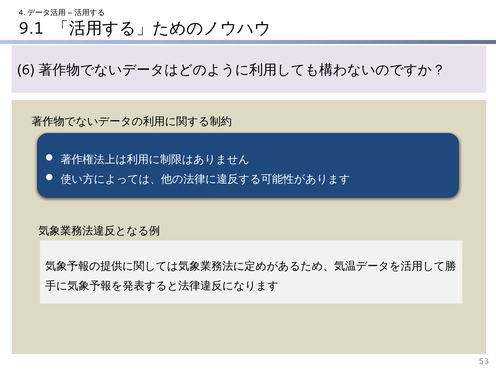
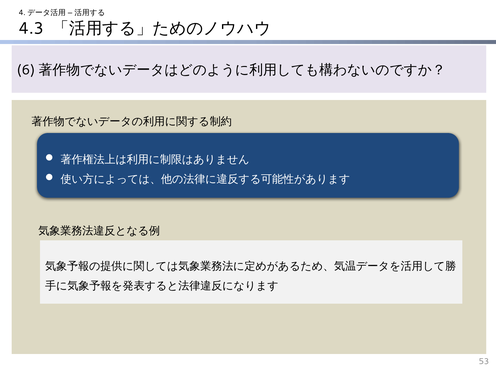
9.1: 9.1 -> 4.3
